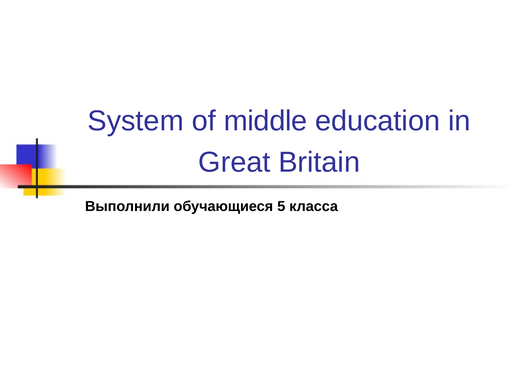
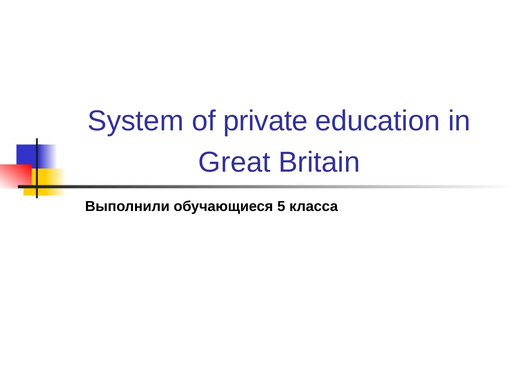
middle: middle -> private
